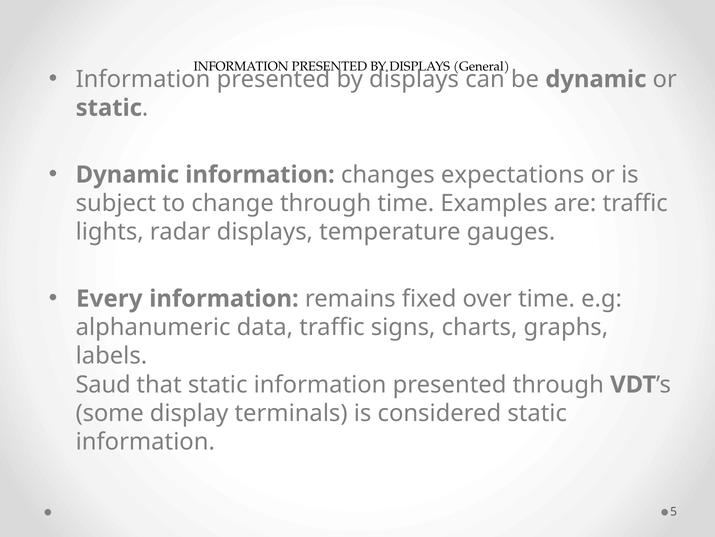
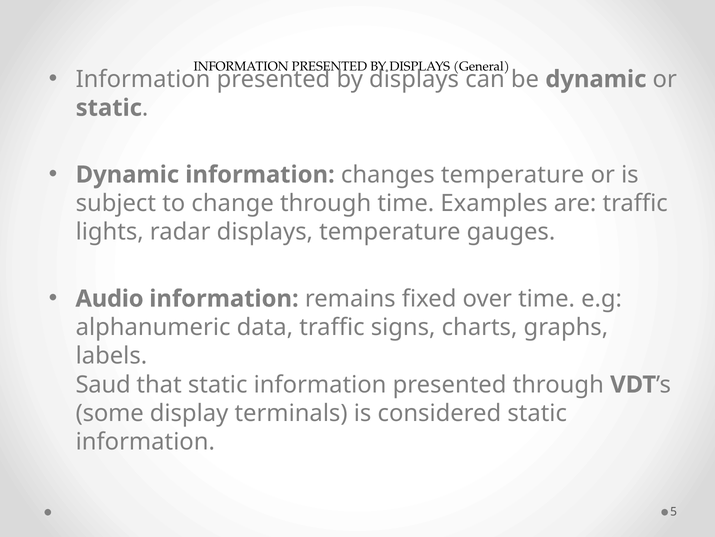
changes expectations: expectations -> temperature
Every: Every -> Audio
